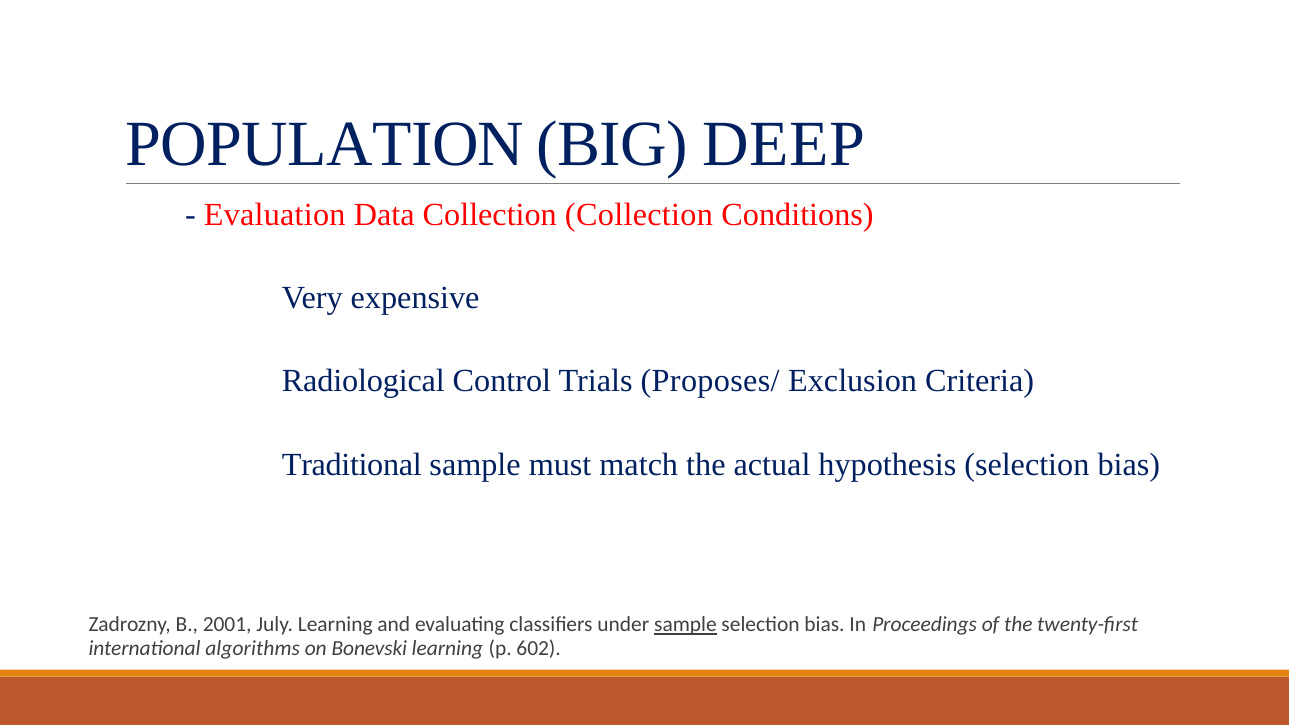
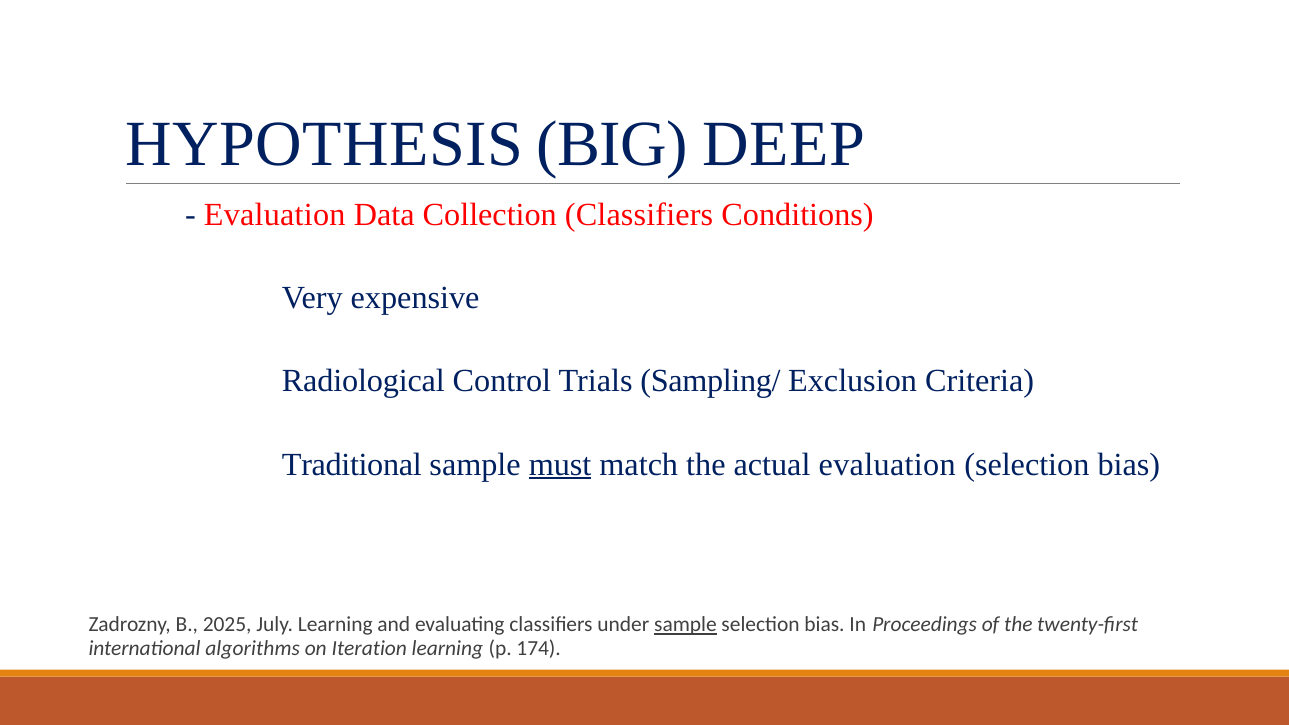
POPULATION: POPULATION -> HYPOTHESIS
Collection Collection: Collection -> Classifiers
Proposes/: Proposes/ -> Sampling/
must underline: none -> present
actual hypothesis: hypothesis -> evaluation
2001: 2001 -> 2025
Bonevski: Bonevski -> Iteration
602: 602 -> 174
